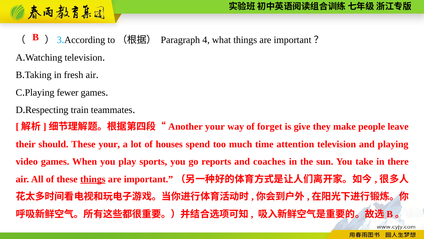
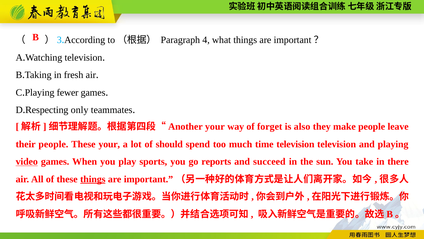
train: train -> only
give: give -> also
their should: should -> people
houses: houses -> should
time attention: attention -> television
video underline: none -> present
coaches: coaches -> succeed
